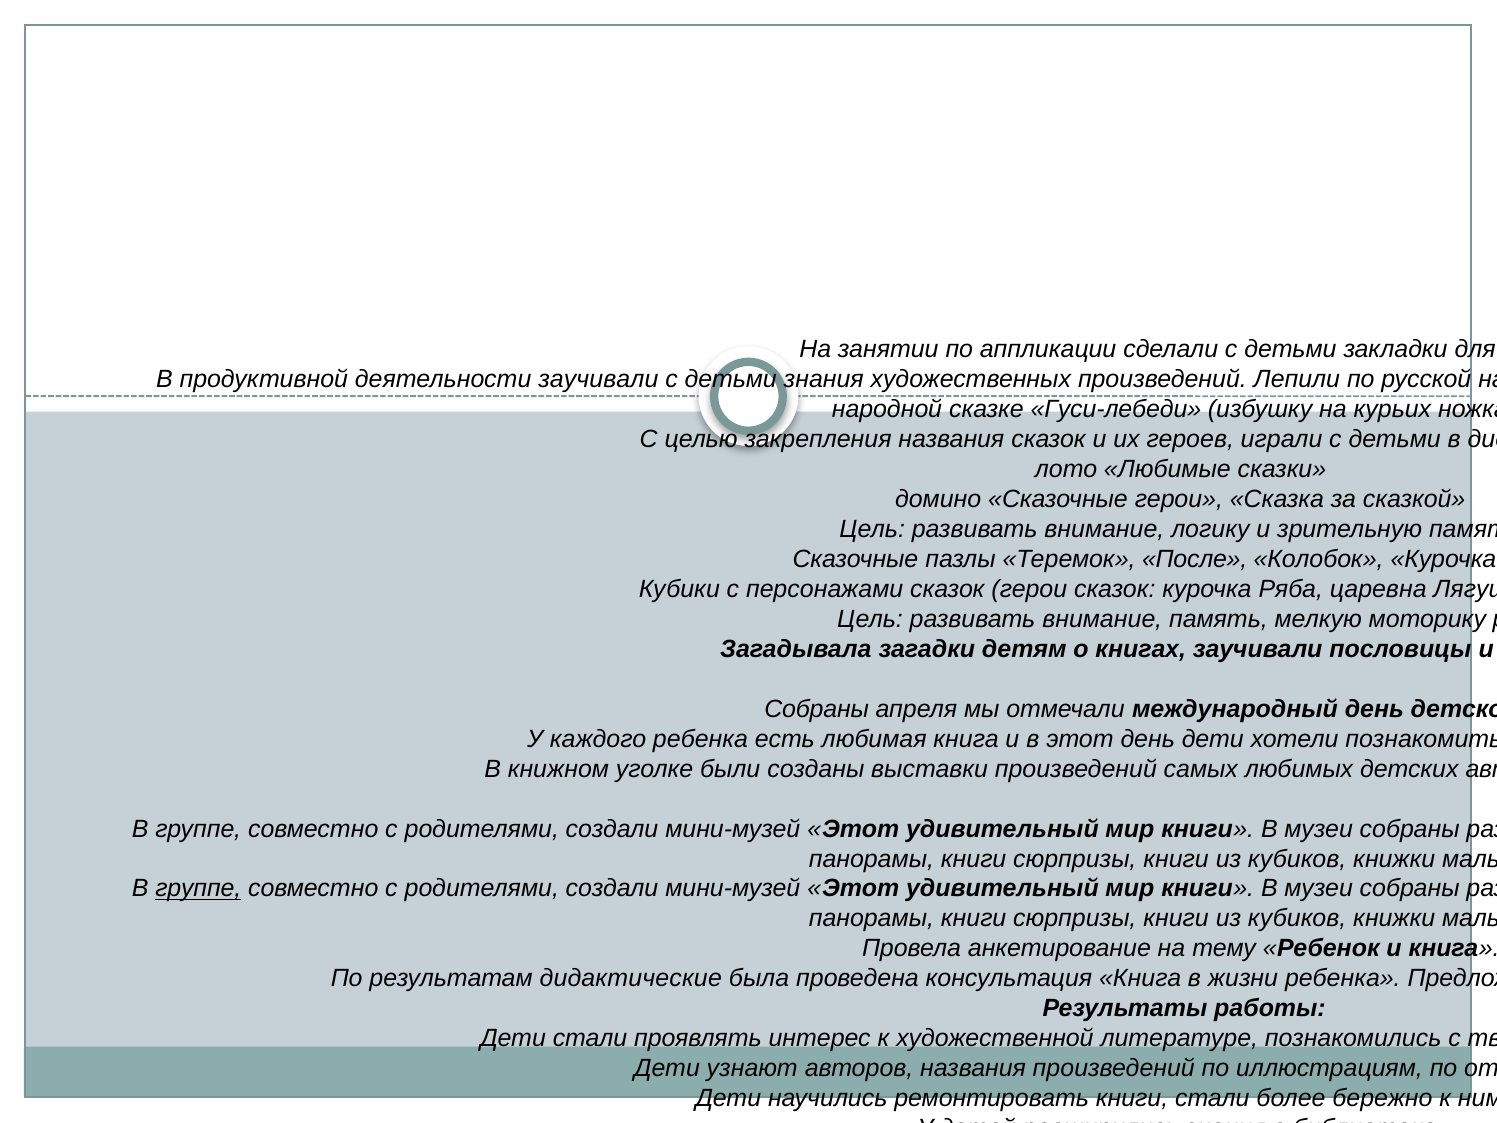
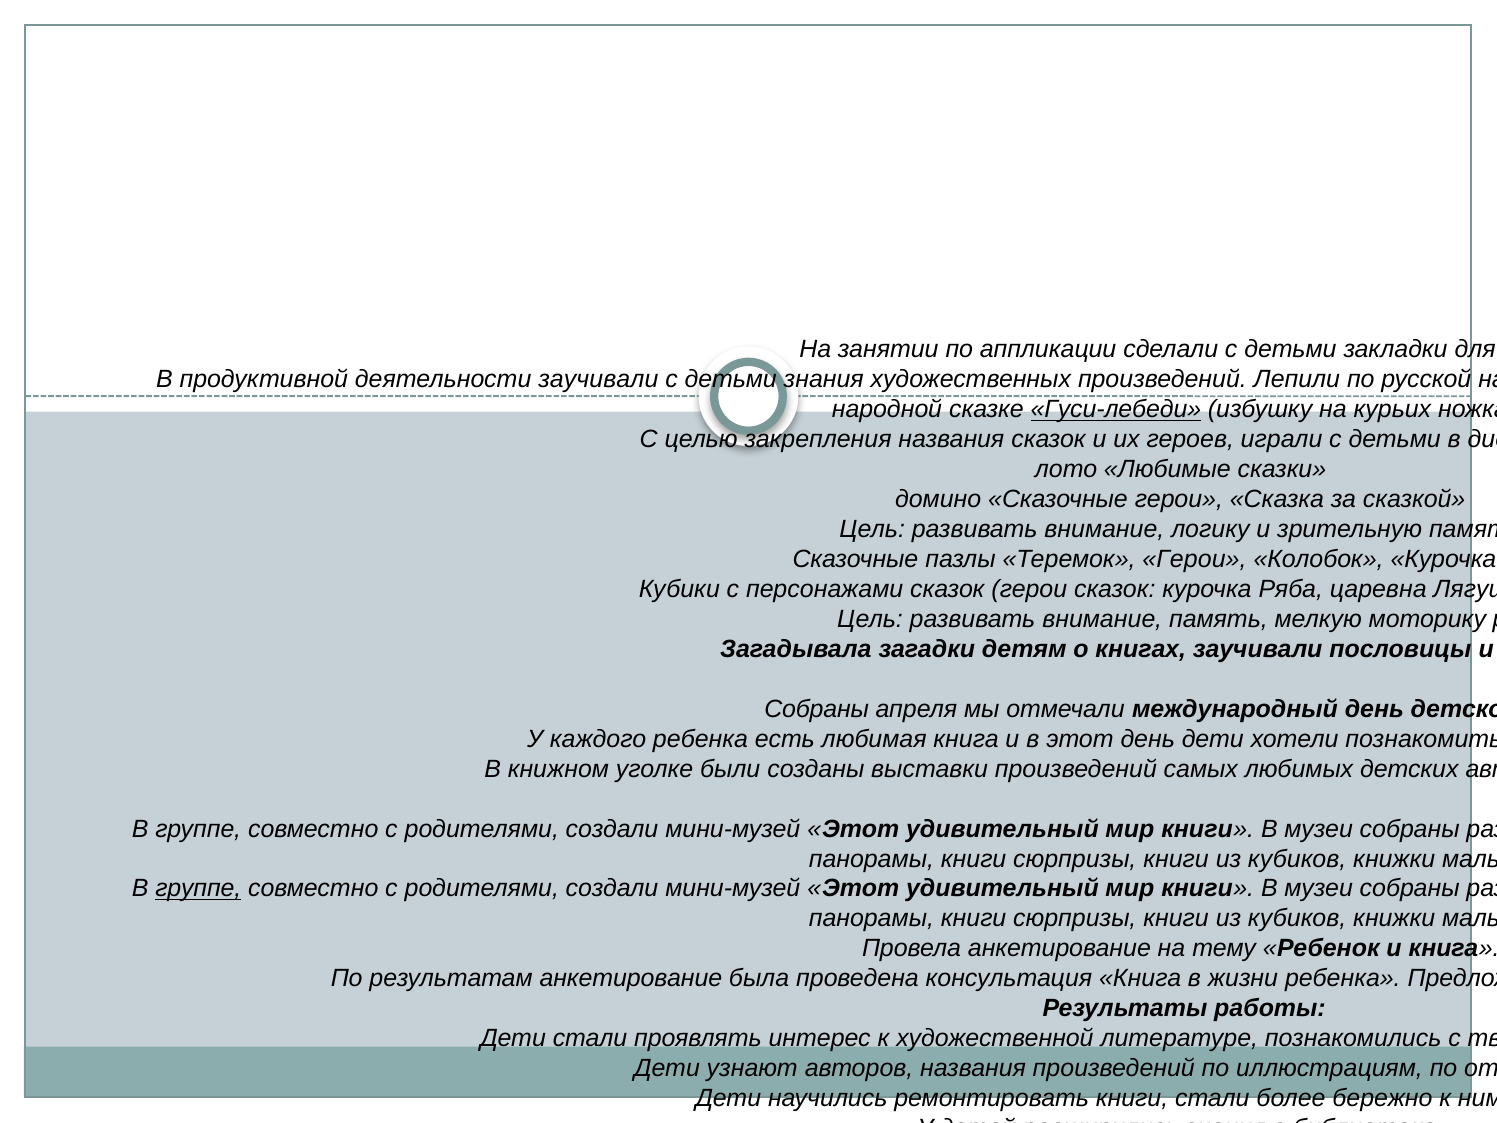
Гуси-лебеди underline: none -> present
Теремок После: После -> Герои
результатам дидактические: дидактические -> анкетирование
